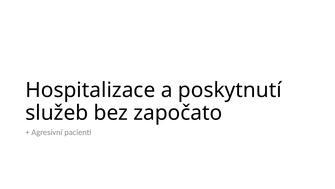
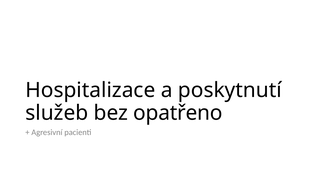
započato: započato -> opatřeno
